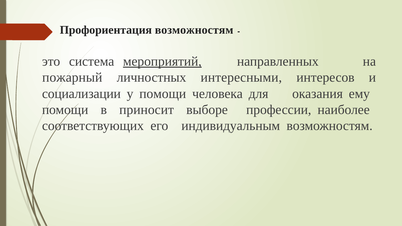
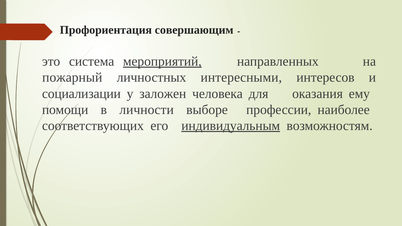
Профориентация возможностям: возможностям -> совершающим
у помощи: помощи -> заложен
приносит: приносит -> личности
индивидуальным underline: none -> present
